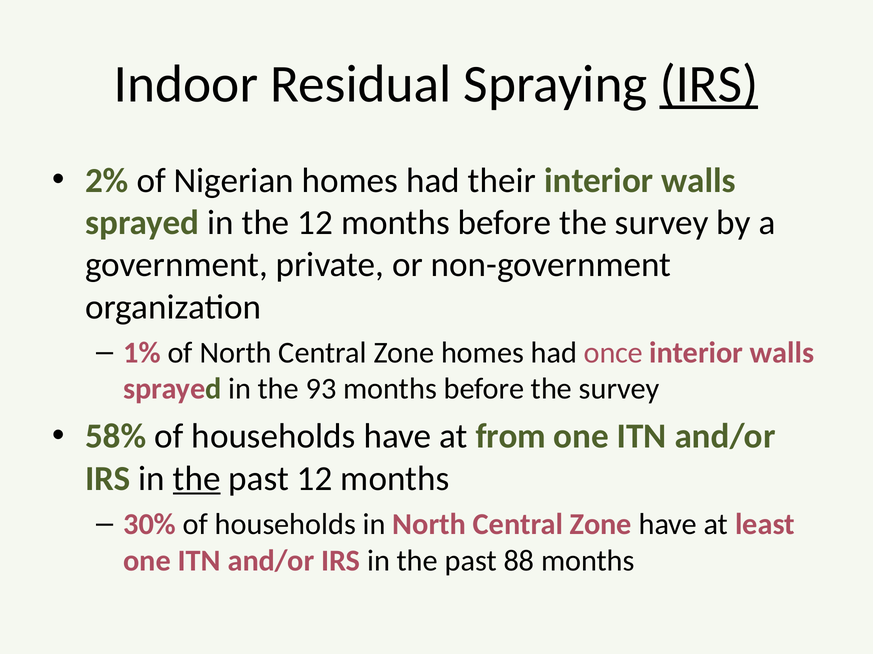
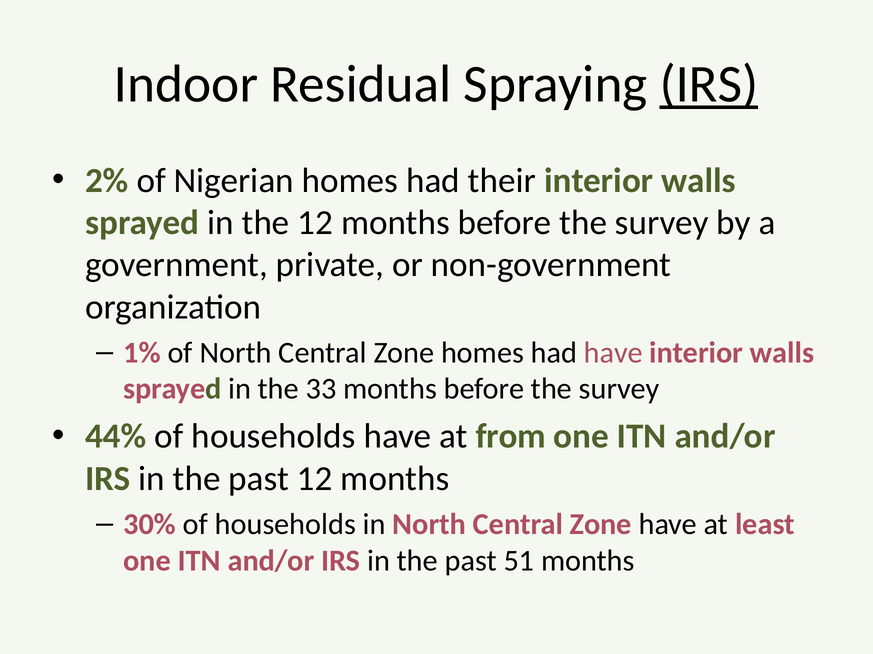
had once: once -> have
93: 93 -> 33
58%: 58% -> 44%
the at (197, 479) underline: present -> none
88: 88 -> 51
